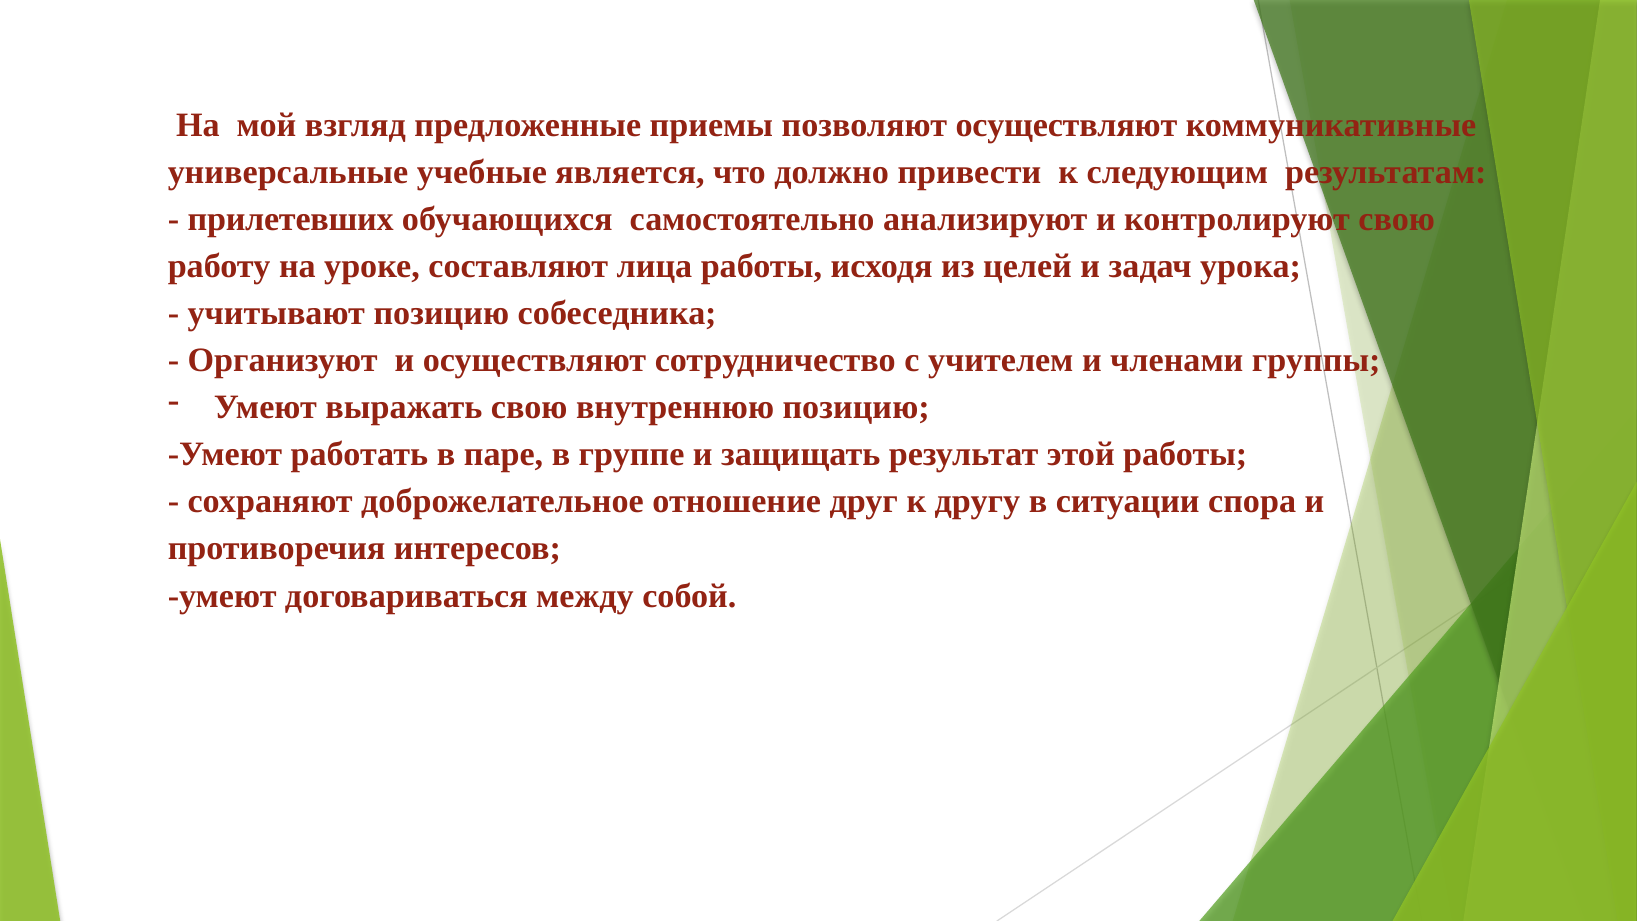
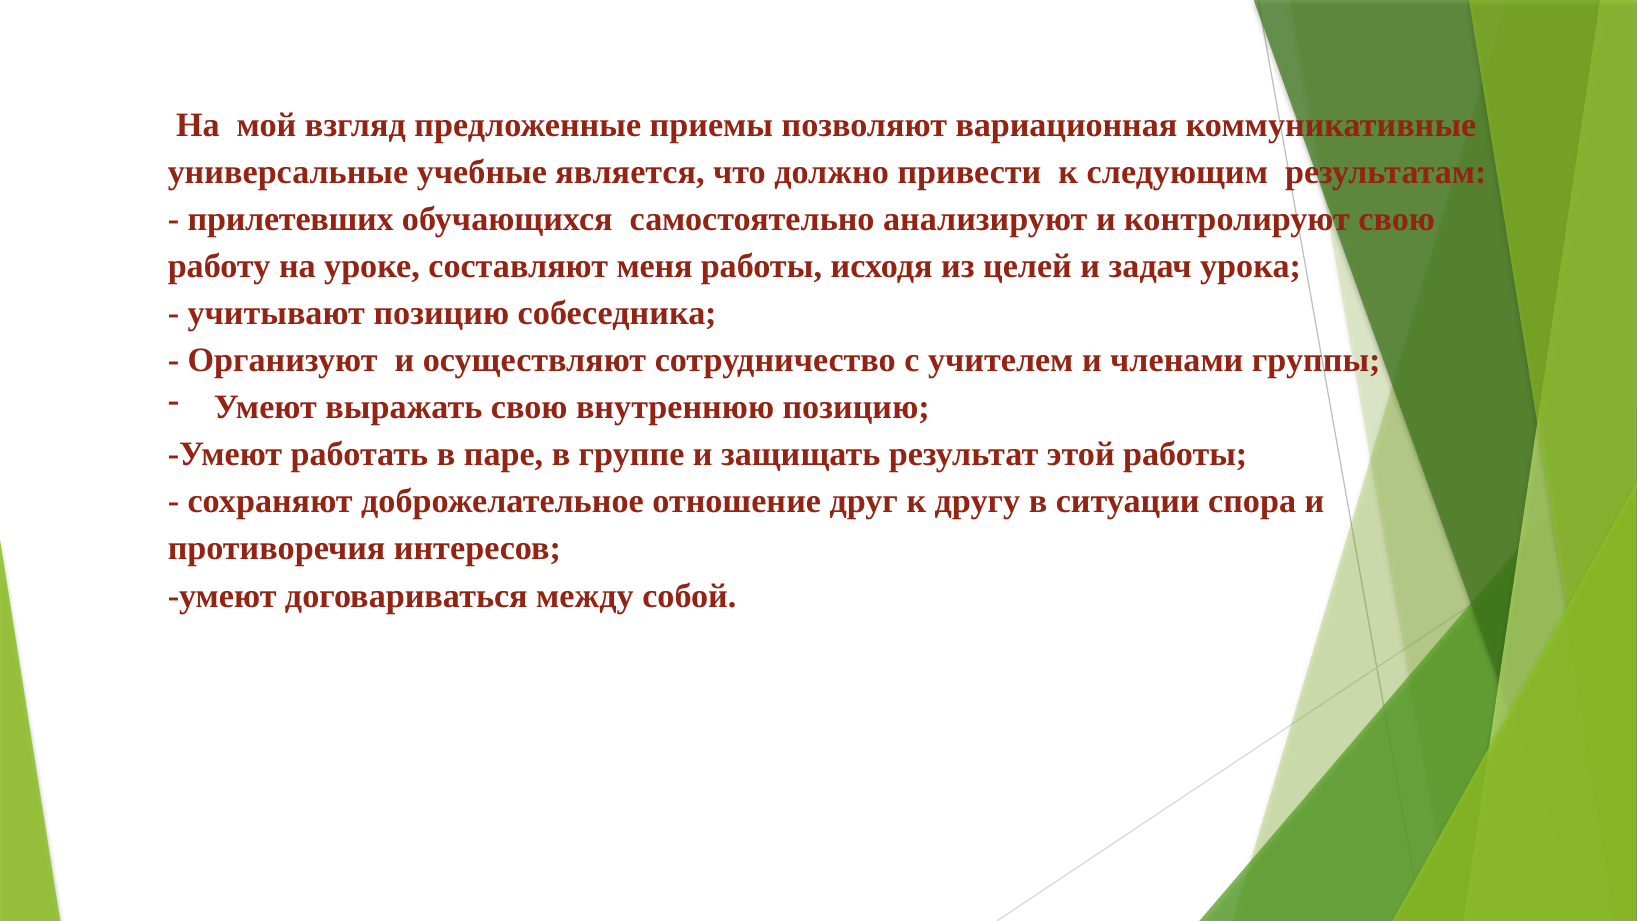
позволяют осуществляют: осуществляют -> вариационная
лица: лица -> меня
